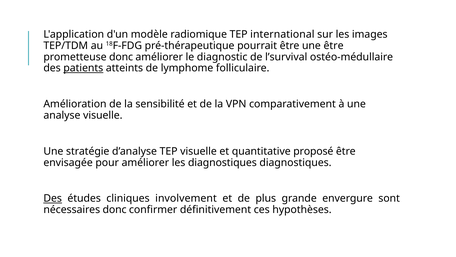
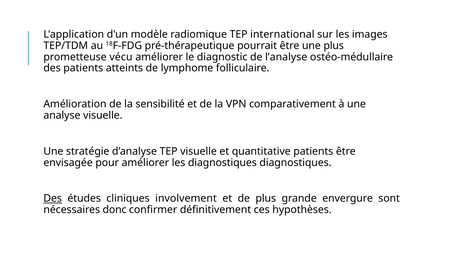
une être: être -> plus
prometteuse donc: donc -> vécu
l’survival: l’survival -> l’analyse
patients at (83, 68) underline: present -> none
quantitative proposé: proposé -> patients
